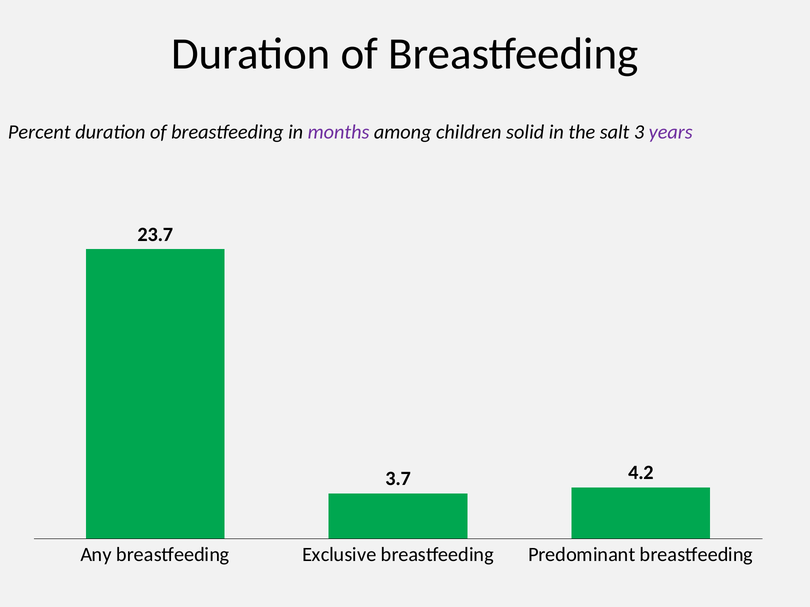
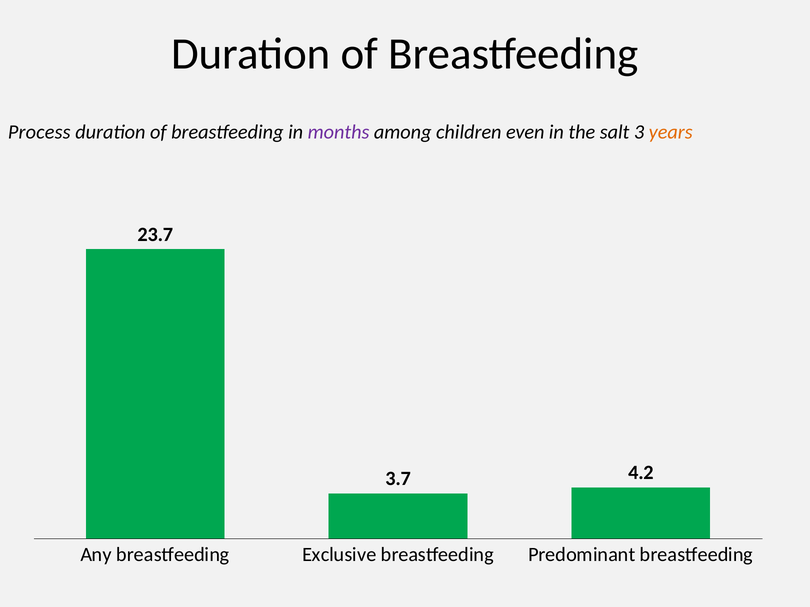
Percent: Percent -> Process
solid: solid -> even
years colour: purple -> orange
